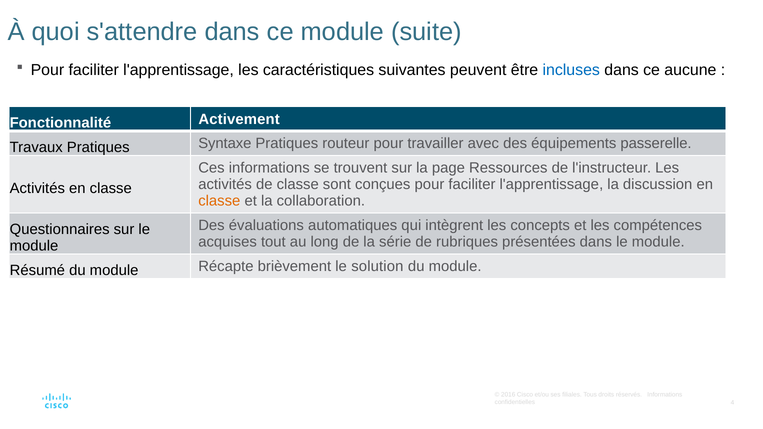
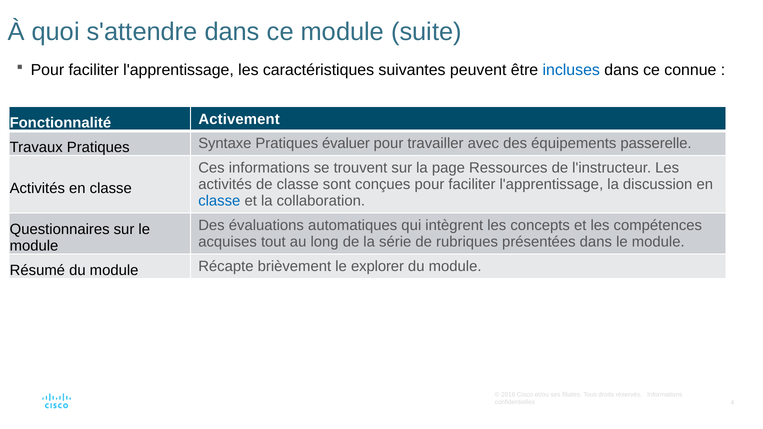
aucune: aucune -> connue
routeur: routeur -> évaluer
classe at (219, 201) colour: orange -> blue
solution: solution -> explorer
